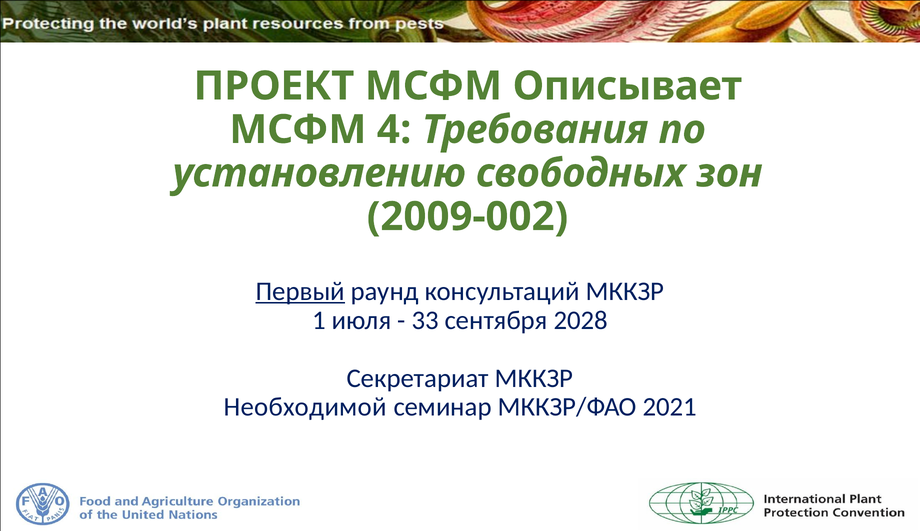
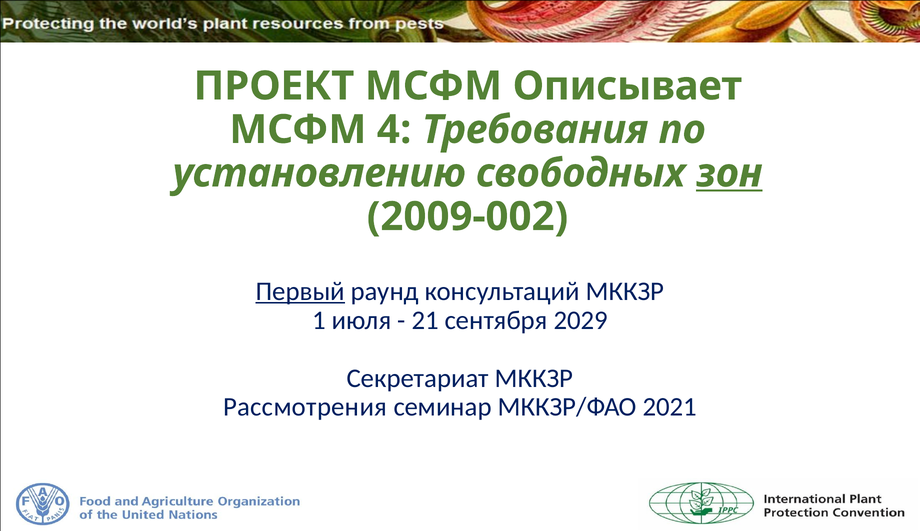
зон underline: none -> present
33: 33 -> 21
2028: 2028 -> 2029
Необходимой: Необходимой -> Рассмотрения
